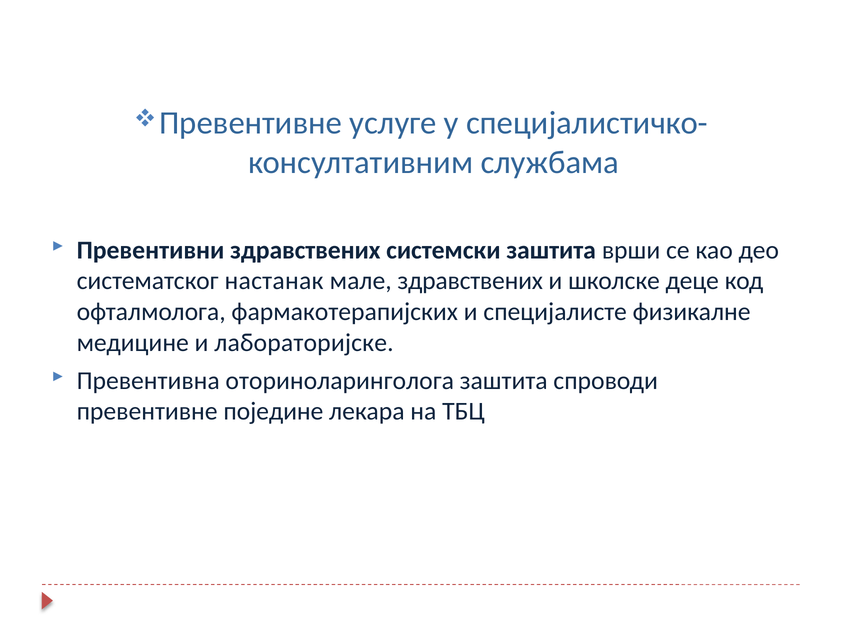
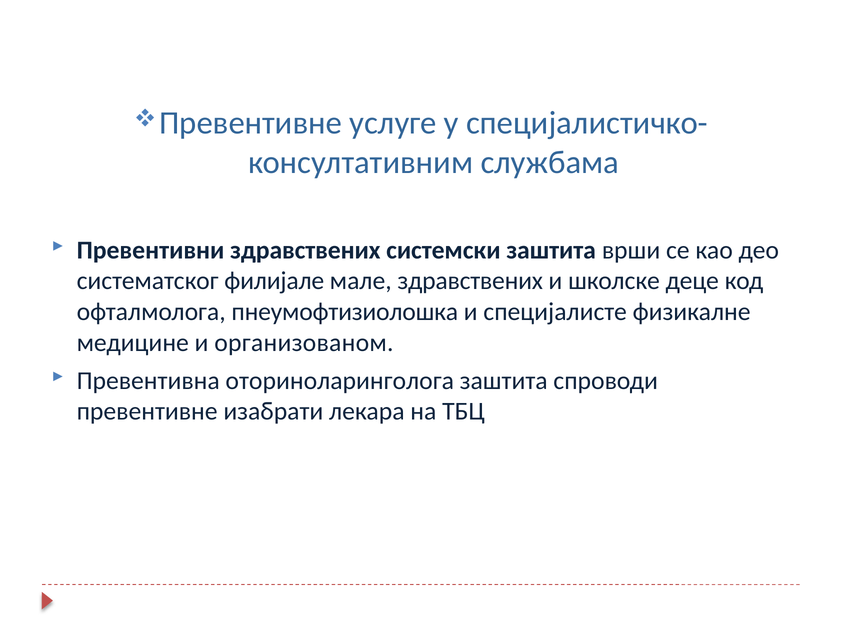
настанак: настанак -> филијале
фармакотерапијских: фармакотерапијских -> пнеумофтизиолошка
лабораторијске: лабораторијске -> организованом
поједине: поједине -> изабрати
